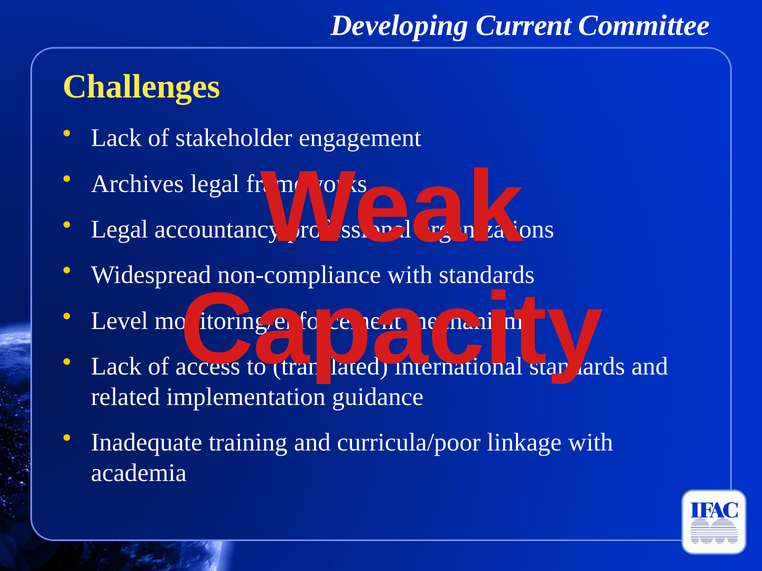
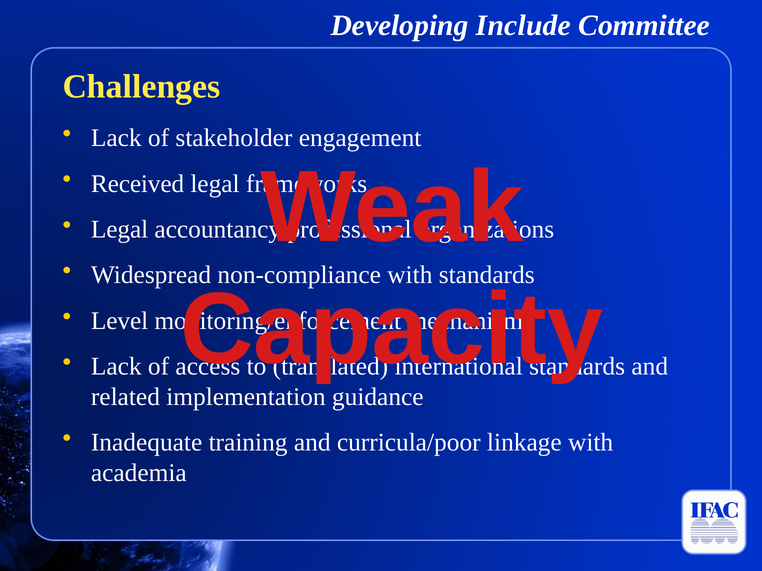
Current: Current -> Include
Archives: Archives -> Received
